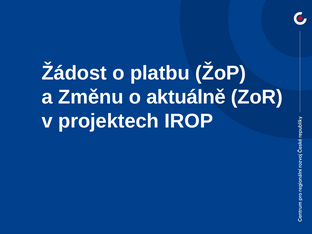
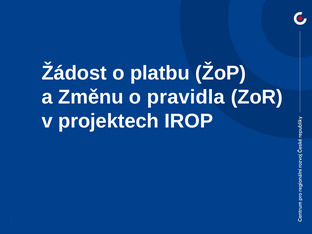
aktuálně: aktuálně -> pravidla
